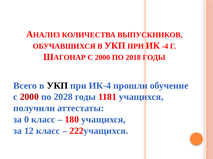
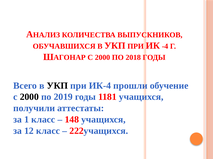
2000 at (29, 97) colour: red -> black
2028: 2028 -> 2019
0: 0 -> 1
180: 180 -> 148
